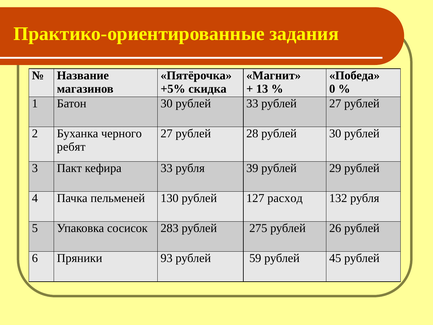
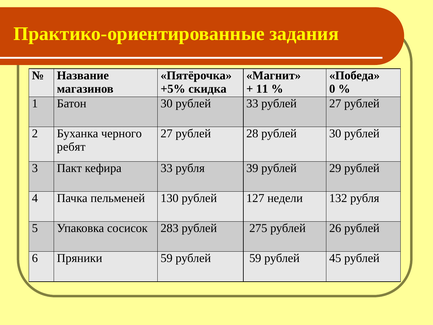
13: 13 -> 11
расход: расход -> недели
Пряники 93: 93 -> 59
